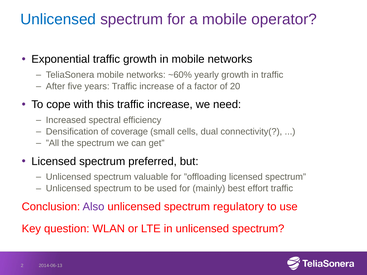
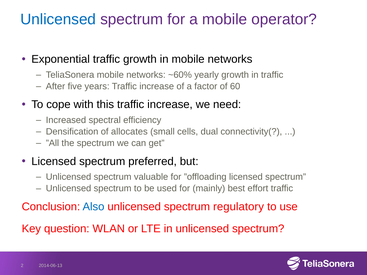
20: 20 -> 60
coverage: coverage -> allocates
Also colour: purple -> blue
